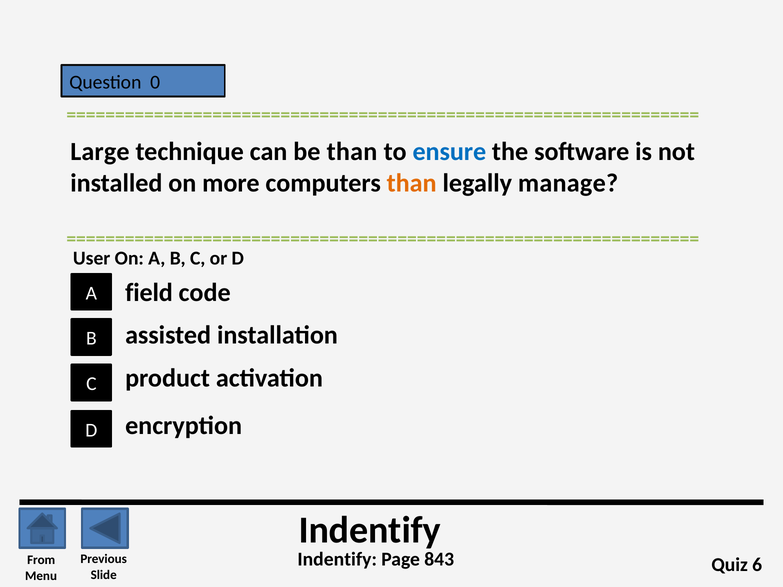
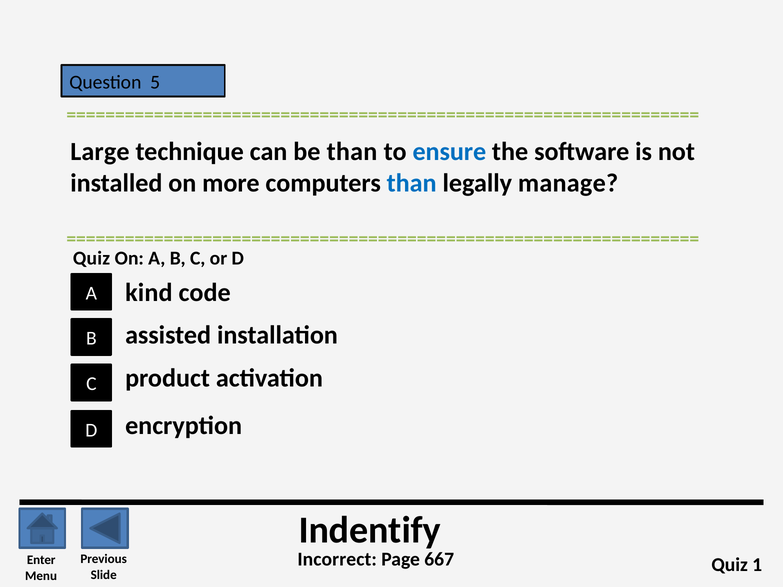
0: 0 -> 5
than at (412, 183) colour: orange -> blue
User at (92, 258): User -> Quiz
field: field -> kind
Indentify at (337, 560): Indentify -> Incorrect
843: 843 -> 667
From: From -> Enter
6: 6 -> 1
